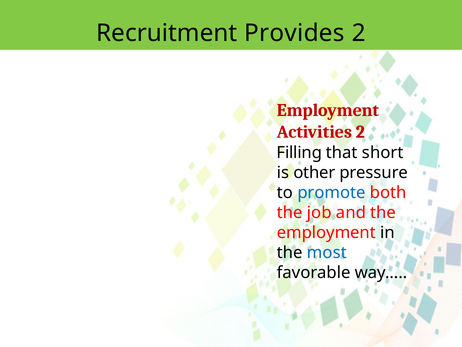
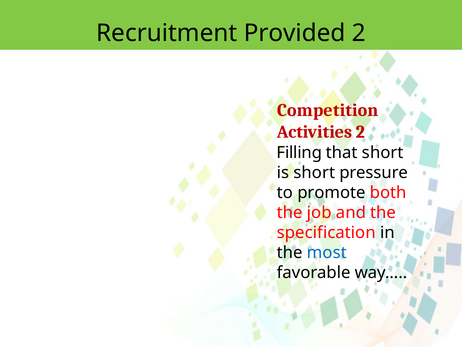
Provides: Provides -> Provided
Employment at (328, 110): Employment -> Competition
is other: other -> short
promote colour: blue -> black
employment at (326, 232): employment -> specification
